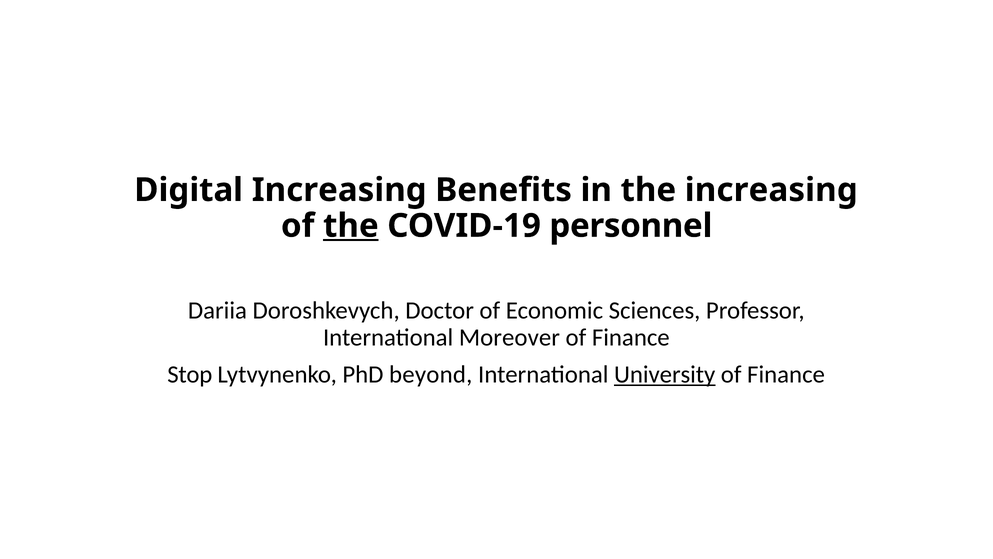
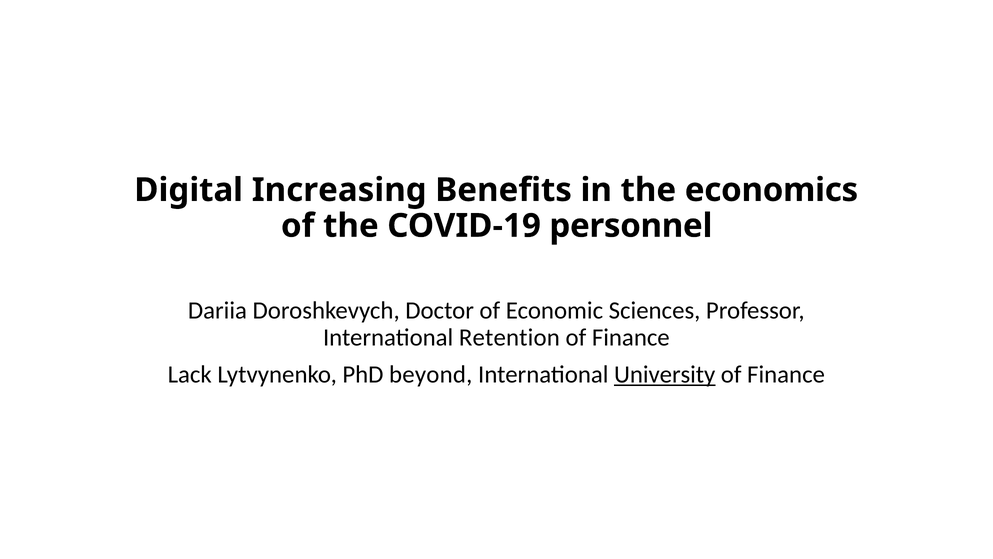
the increasing: increasing -> economics
the at (351, 226) underline: present -> none
Moreover: Moreover -> Retention
Stop: Stop -> Lack
